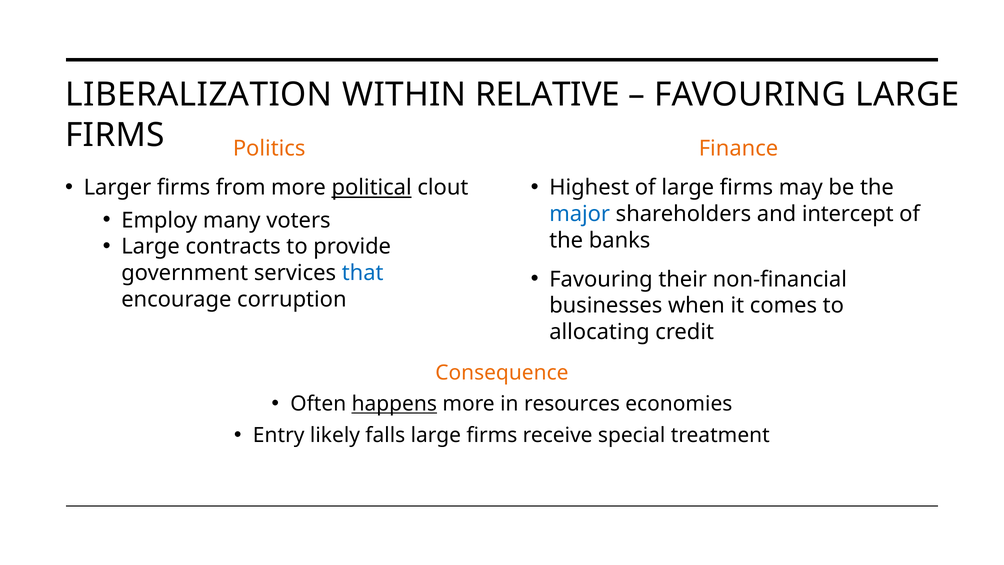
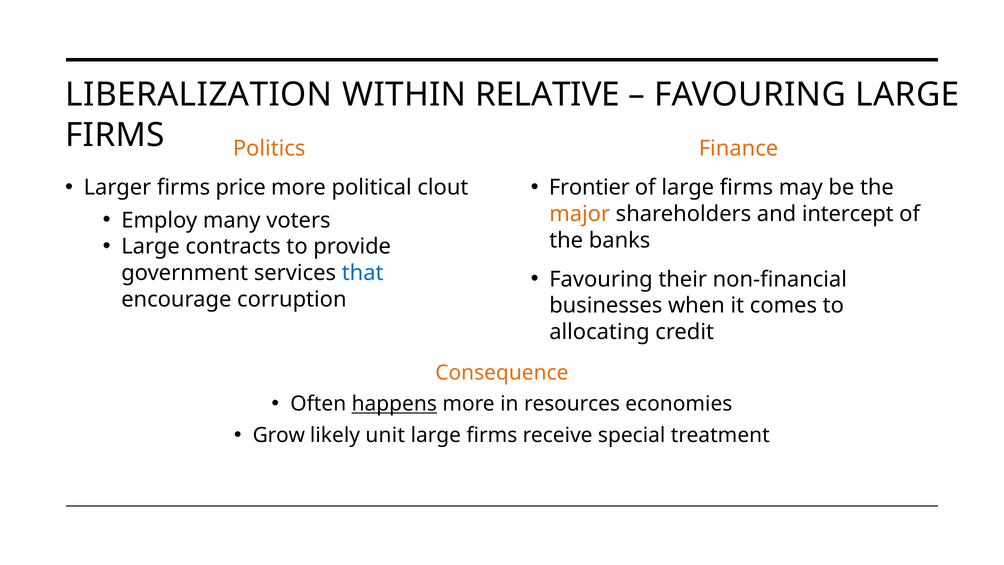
from: from -> price
political underline: present -> none
Highest: Highest -> Frontier
major colour: blue -> orange
Entry: Entry -> Grow
falls: falls -> unit
